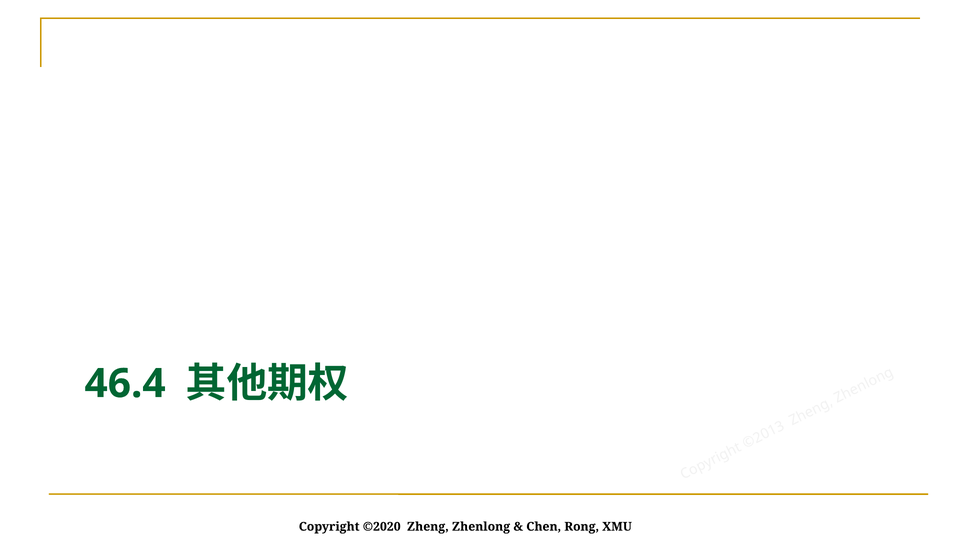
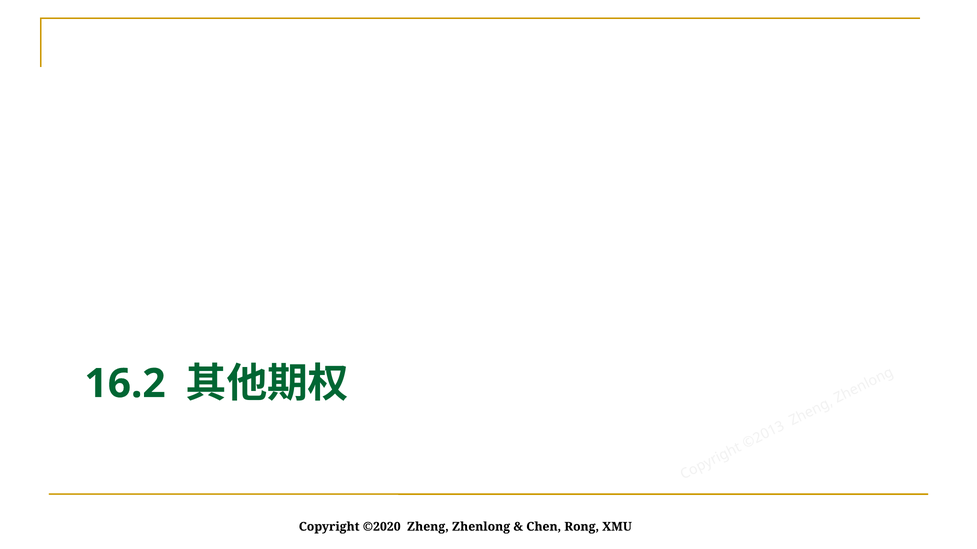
46.4: 46.4 -> 16.2
